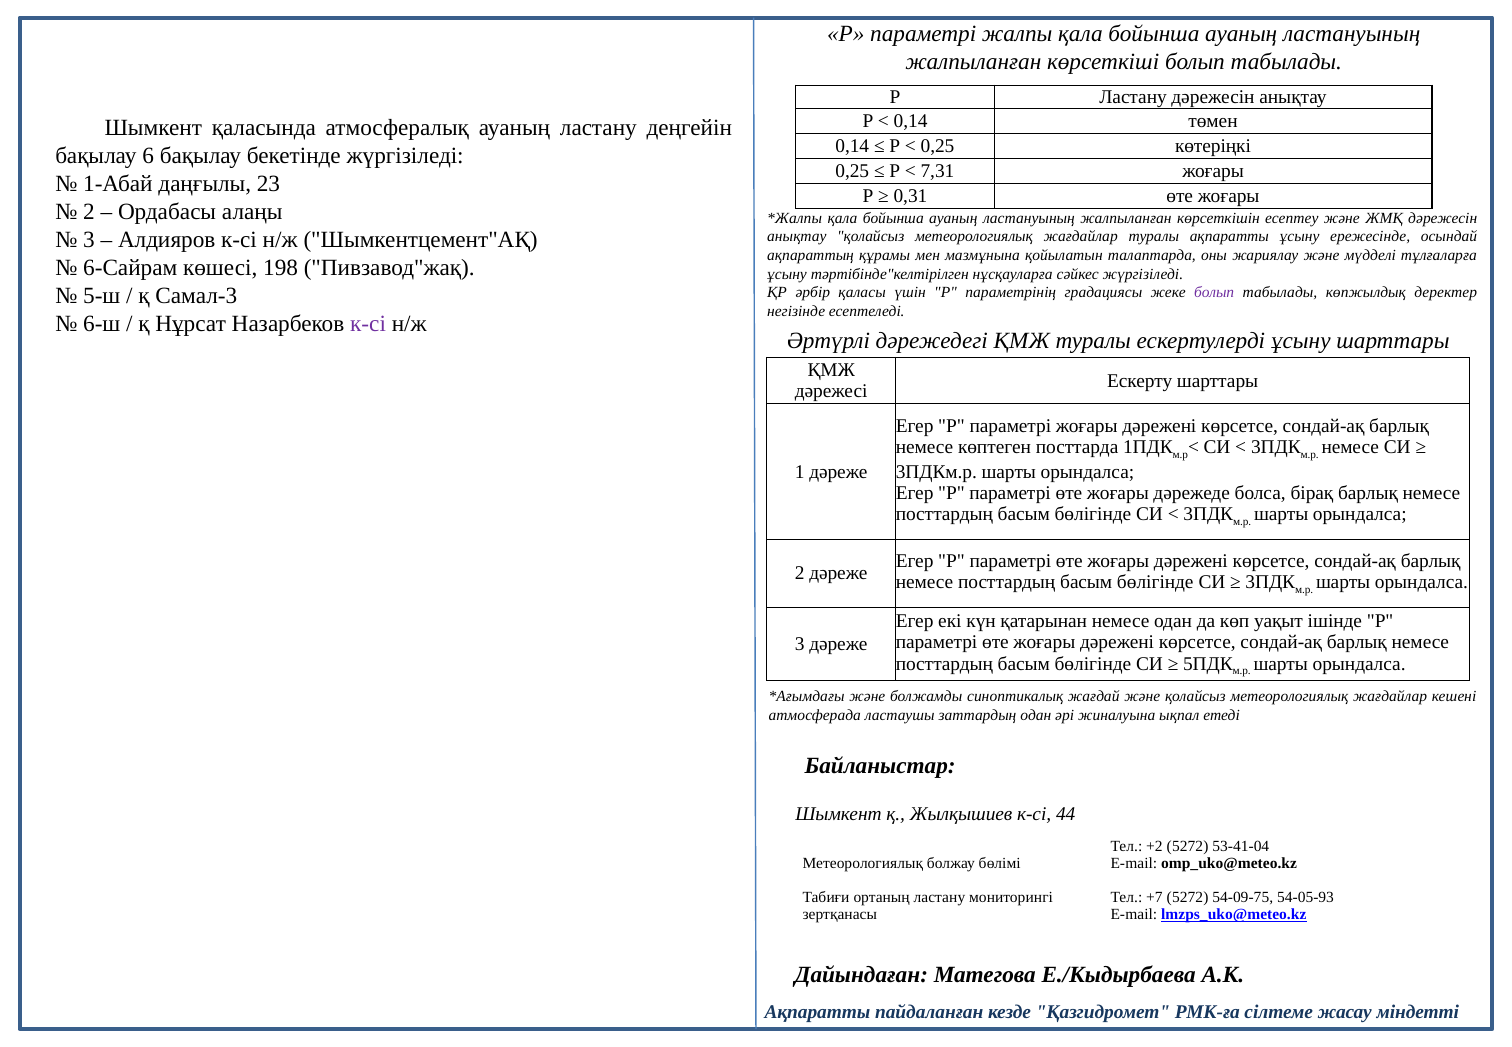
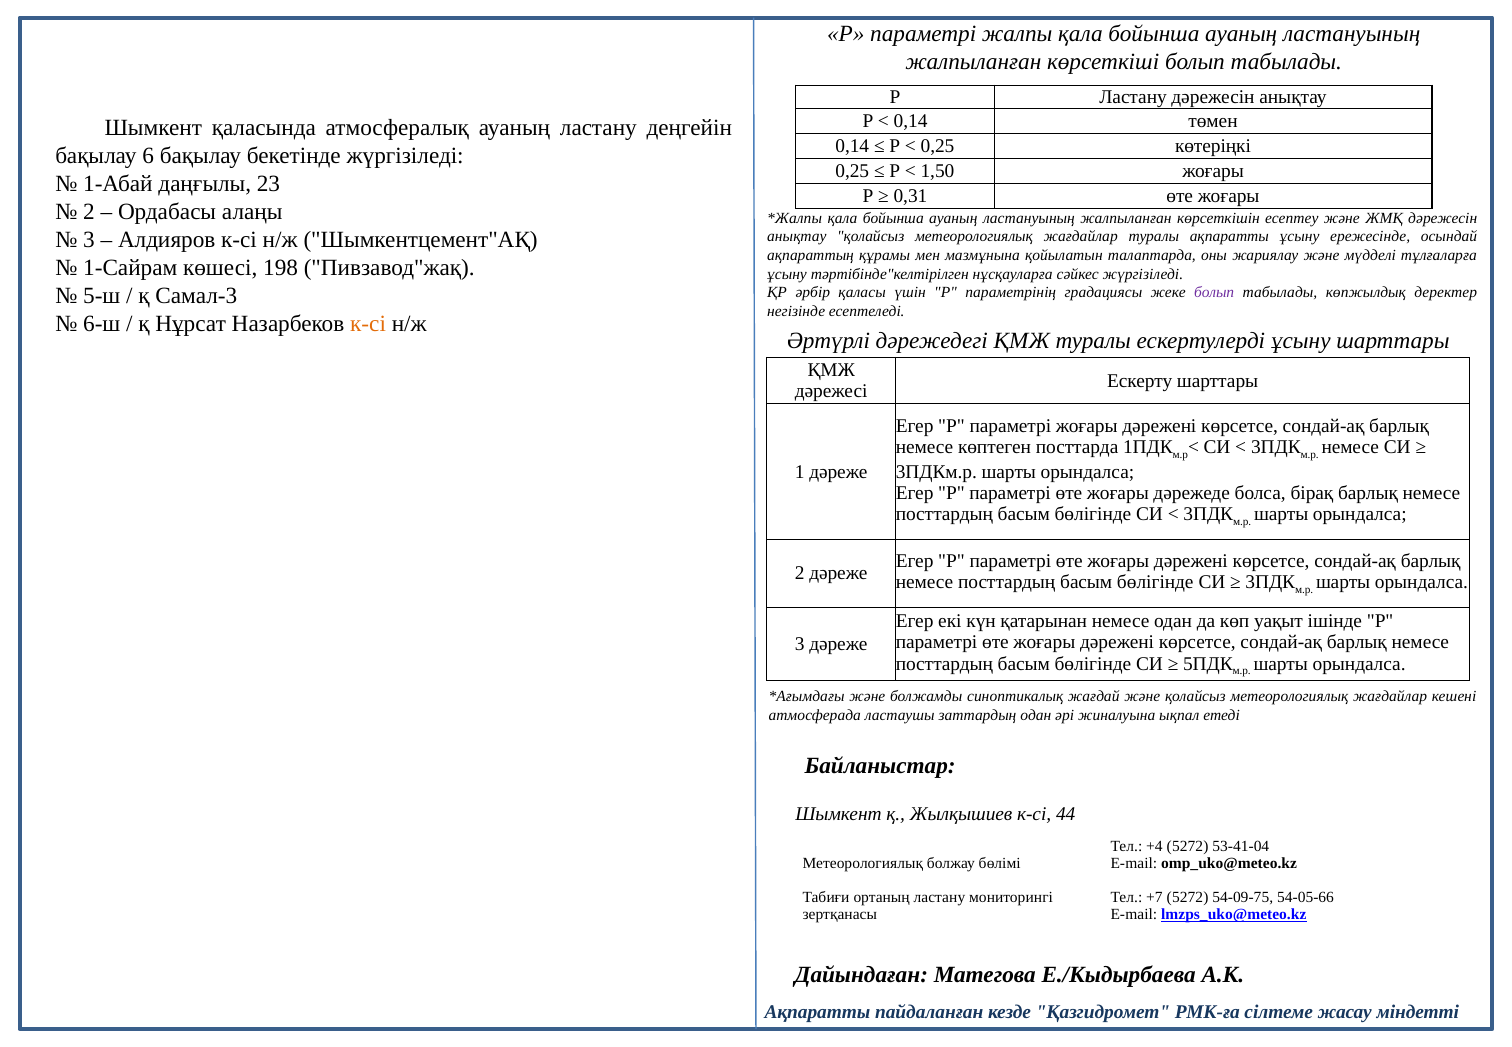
7,31: 7,31 -> 1,50
6-Сайрам: 6-Сайрам -> 1-Сайрам
к-сі at (368, 324) colour: purple -> orange
+2: +2 -> +4
54-05-93: 54-05-93 -> 54-05-66
